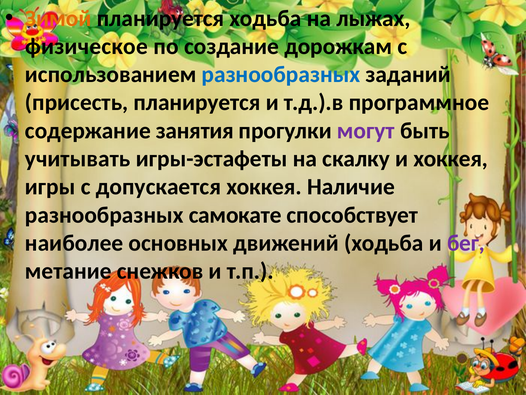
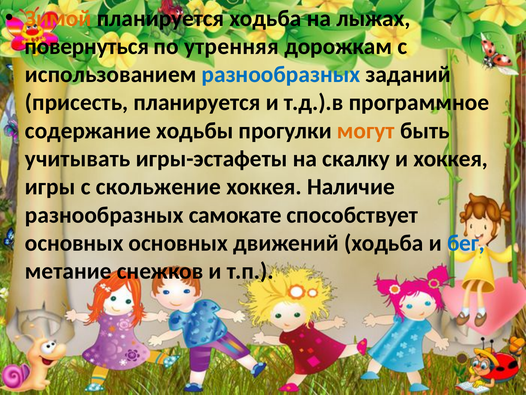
физическое: физическое -> повернуться
создание: создание -> утренняя
занятия: занятия -> ходьбы
могут colour: purple -> orange
допускается: допускается -> скольжение
наиболее at (74, 243): наиболее -> основных
бег colour: purple -> blue
